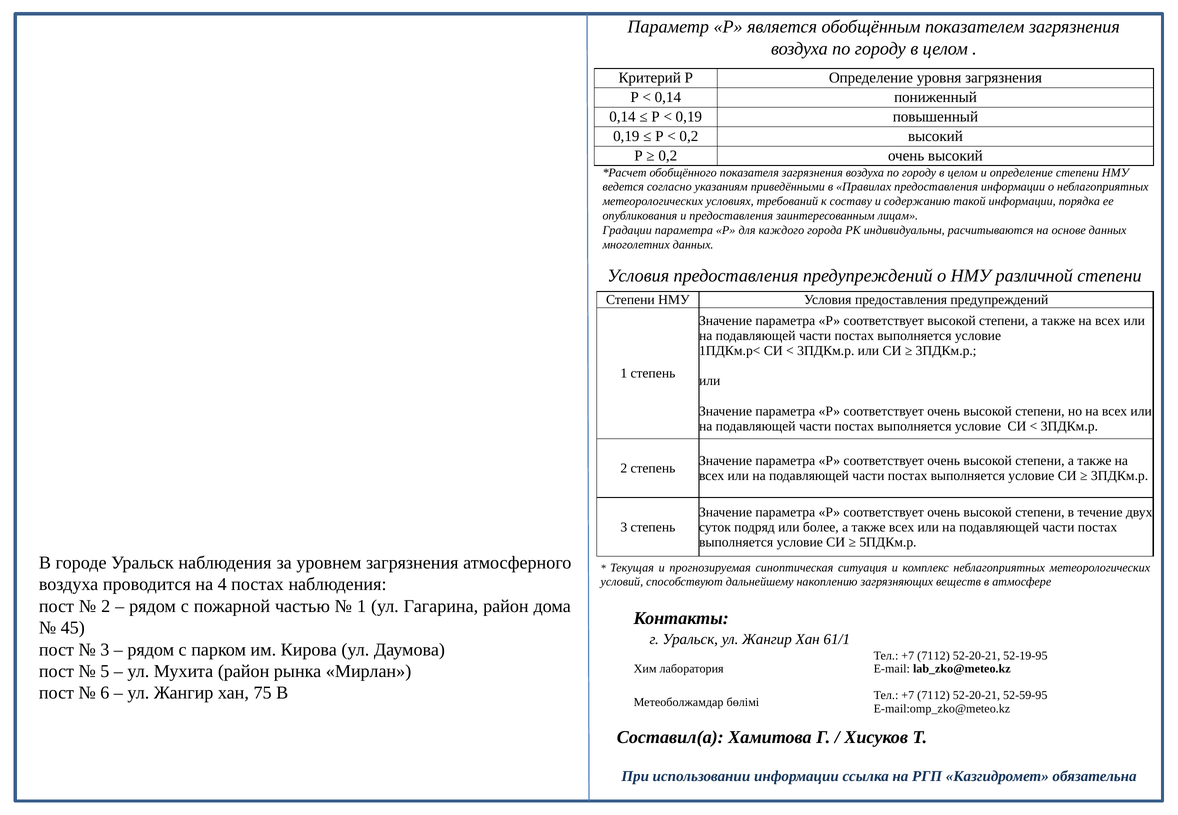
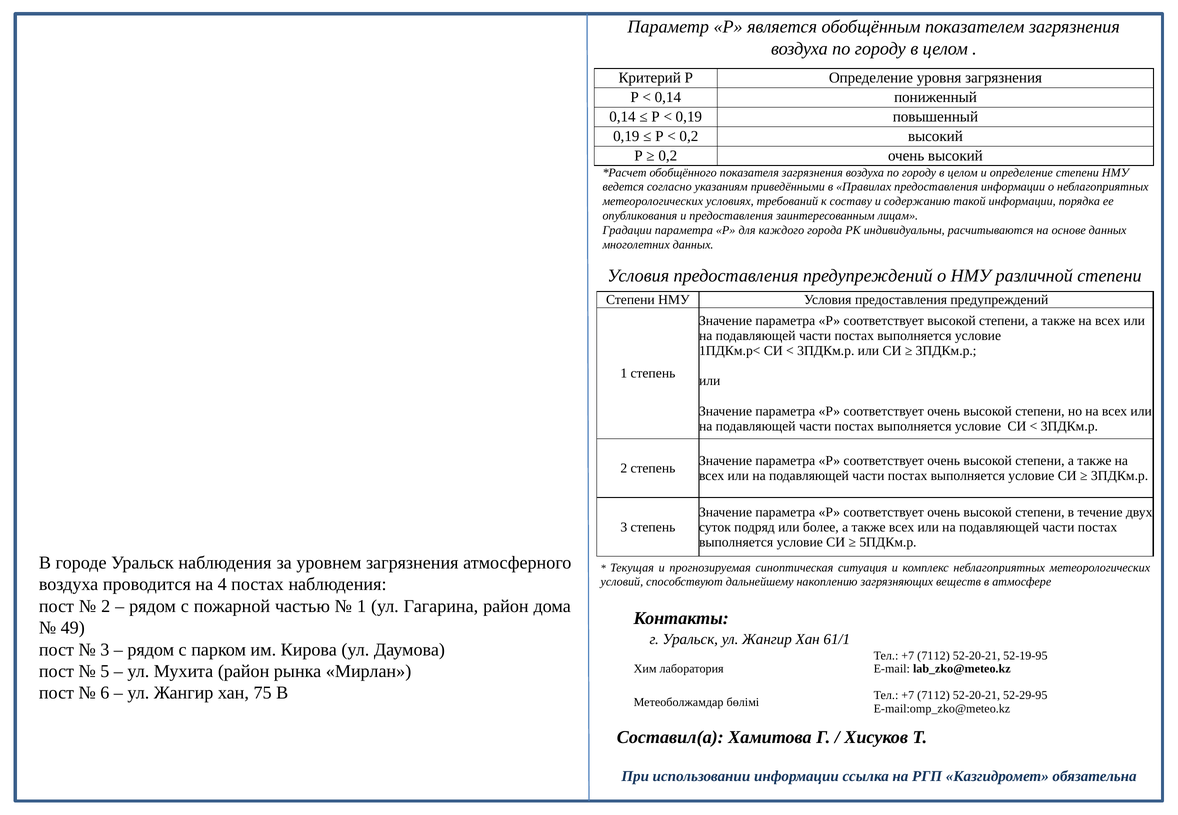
45: 45 -> 49
52-59-95: 52-59-95 -> 52-29-95
